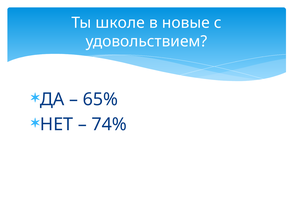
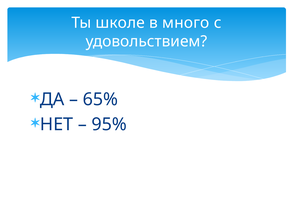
новые: новые -> много
74%: 74% -> 95%
